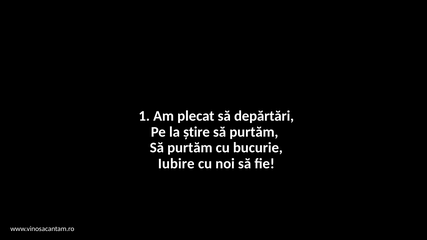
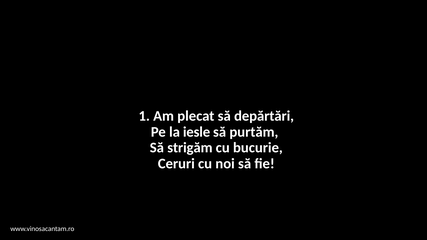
știre: știre -> iesle
purtăm at (190, 148): purtăm -> strigăm
Iubire: Iubire -> Ceruri
